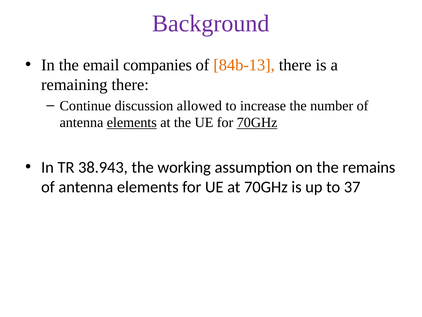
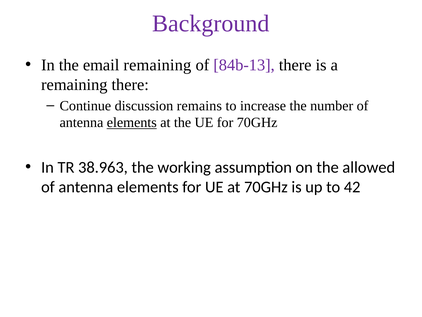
email companies: companies -> remaining
84b-13 colour: orange -> purple
allowed: allowed -> remains
70GHz at (257, 122) underline: present -> none
38.943: 38.943 -> 38.963
remains: remains -> allowed
37: 37 -> 42
